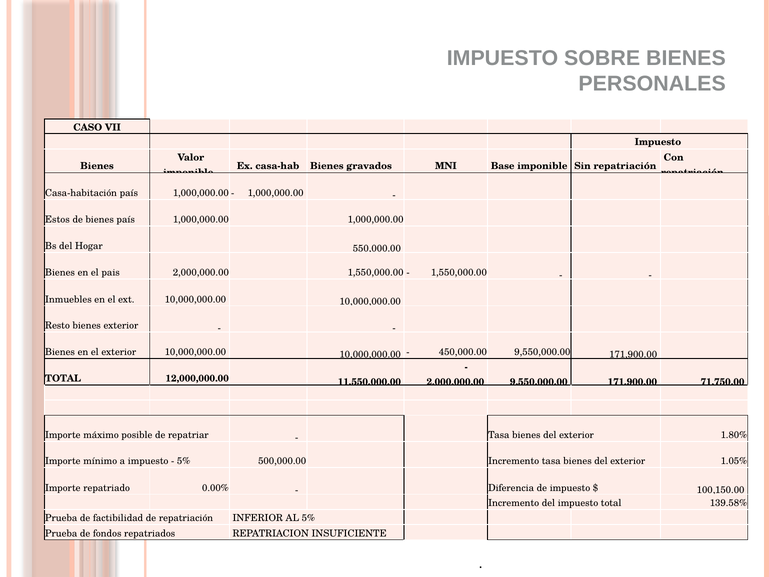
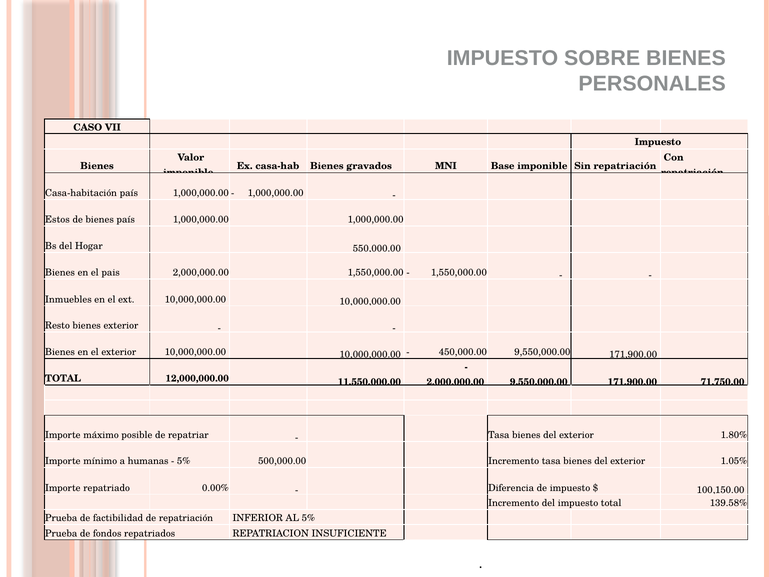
a impuesto: impuesto -> humanas
